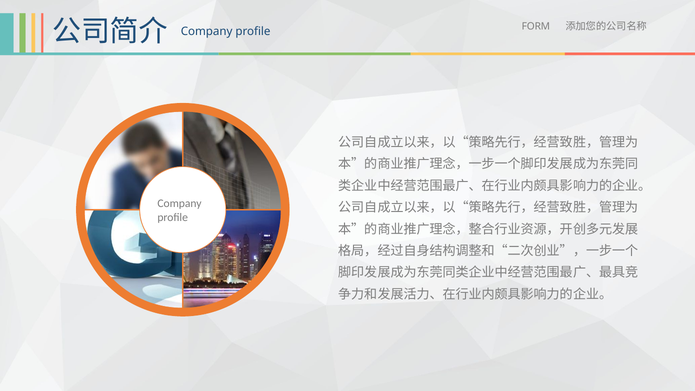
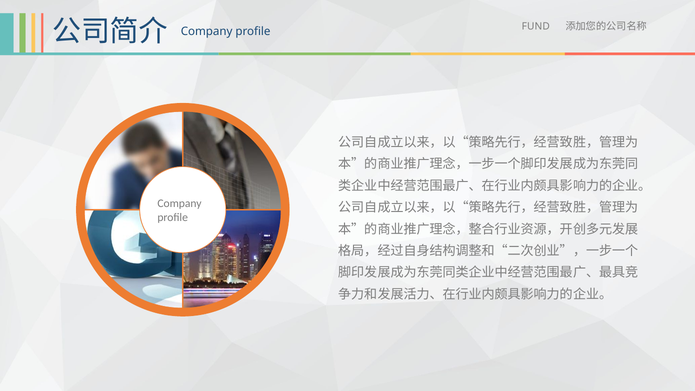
FORM: FORM -> FUND
